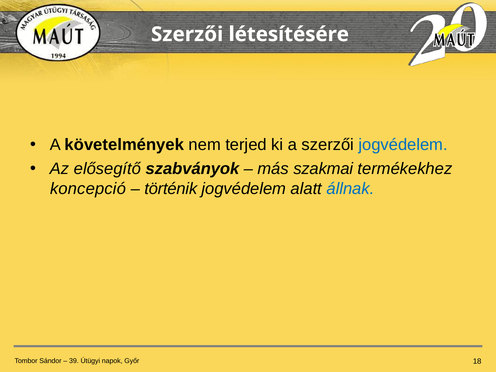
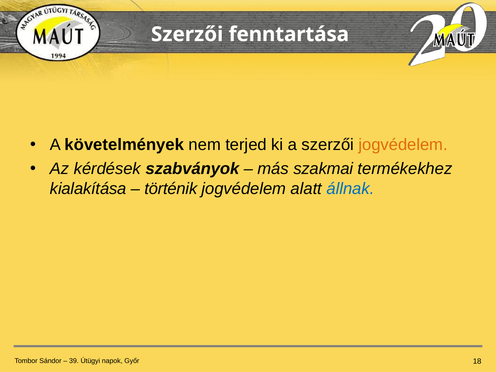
létesítésére: létesítésére -> fenntartása
jogvédelem at (403, 145) colour: blue -> orange
elősegítő: elősegítő -> kérdések
koncepció: koncepció -> kialakítása
